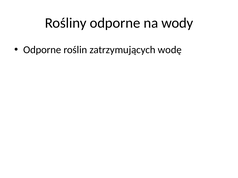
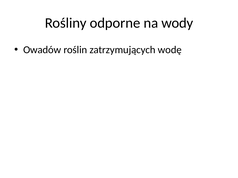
Odporne at (42, 50): Odporne -> Owadów
